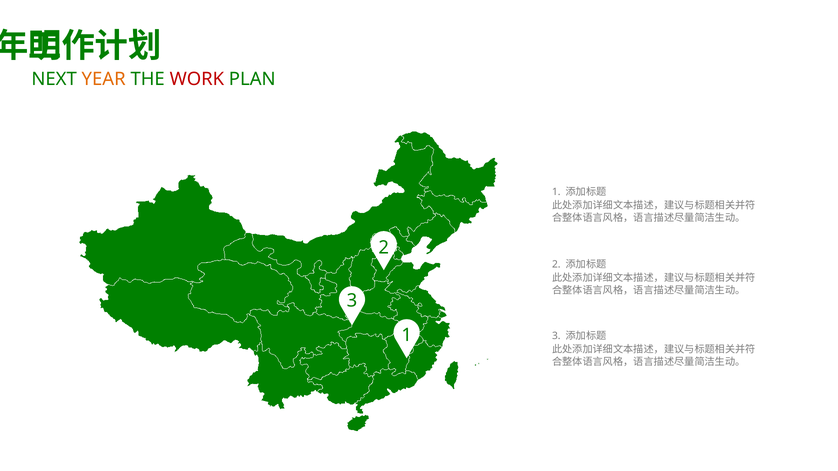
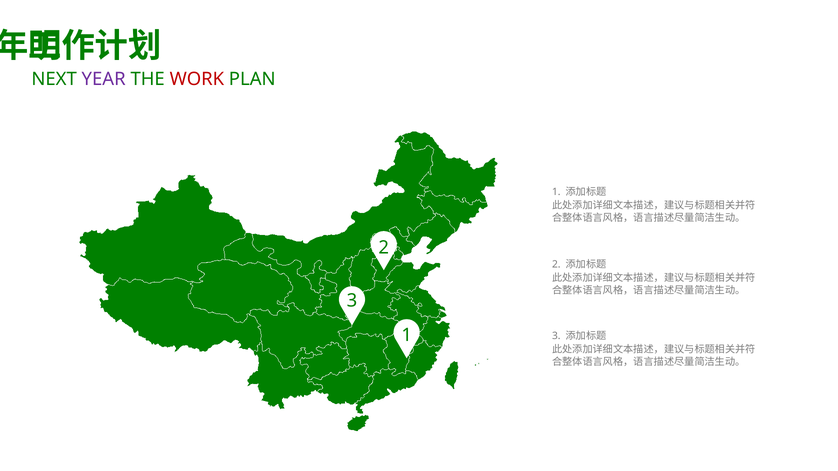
YEAR colour: orange -> purple
